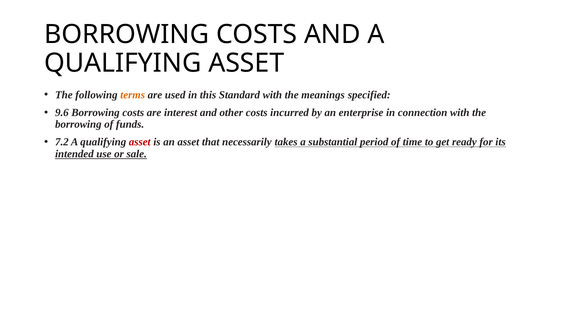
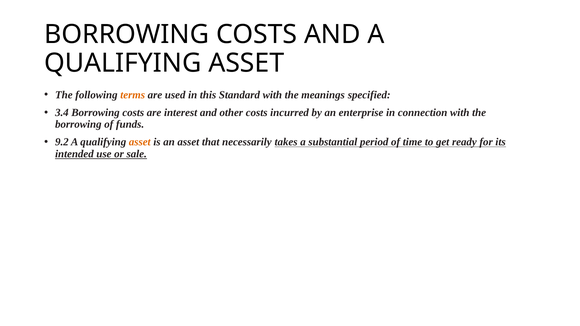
9.6: 9.6 -> 3.4
7.2: 7.2 -> 9.2
asset at (140, 142) colour: red -> orange
